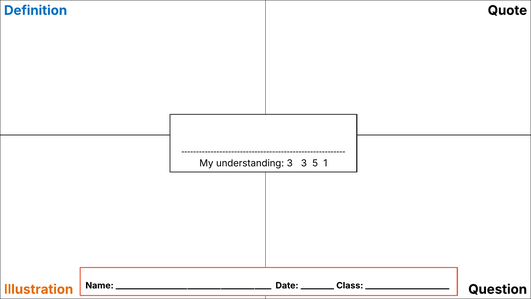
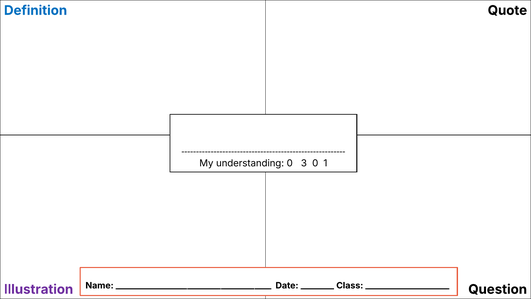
understanding 3: 3 -> 0
3 5: 5 -> 0
Illustration colour: orange -> purple
